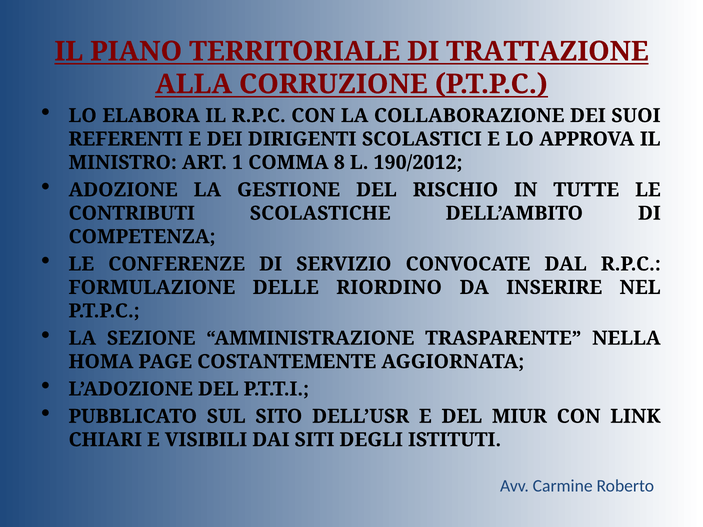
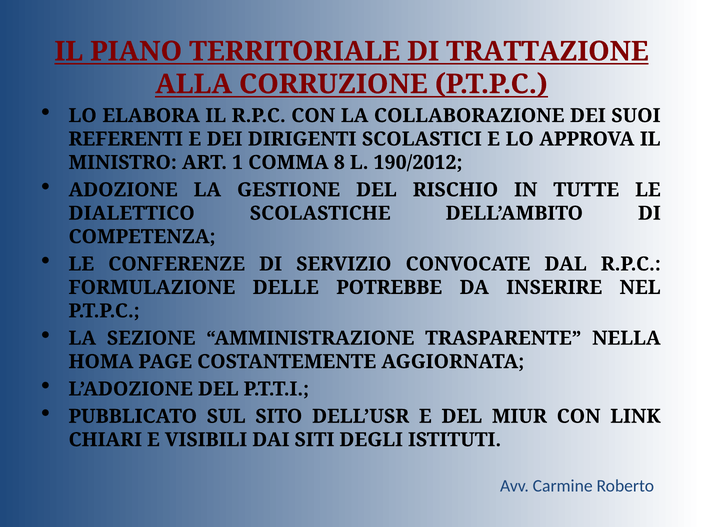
CONTRIBUTI: CONTRIBUTI -> DIALETTICO
RIORDINO: RIORDINO -> POTREBBE
